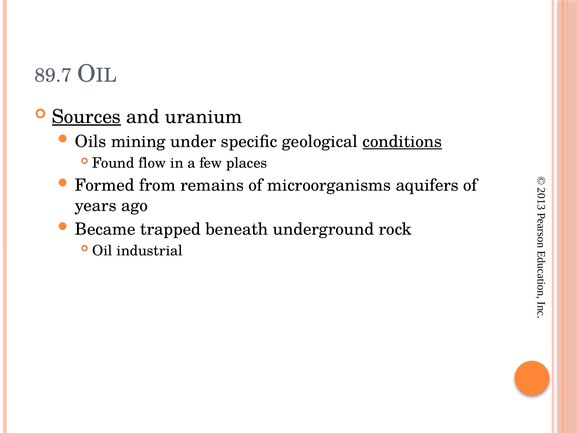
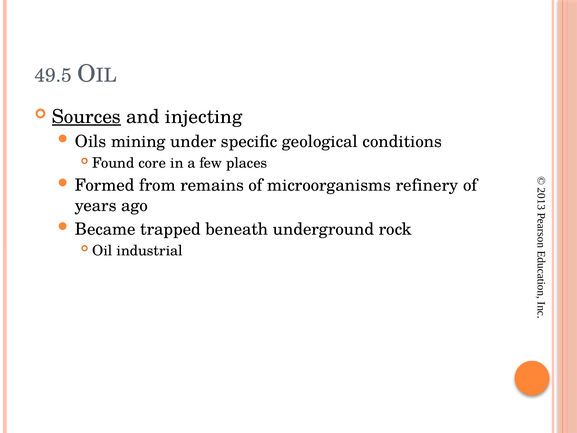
89.7: 89.7 -> 49.5
uranium: uranium -> injecting
conditions underline: present -> none
flow: flow -> core
aquifers: aquifers -> refinery
